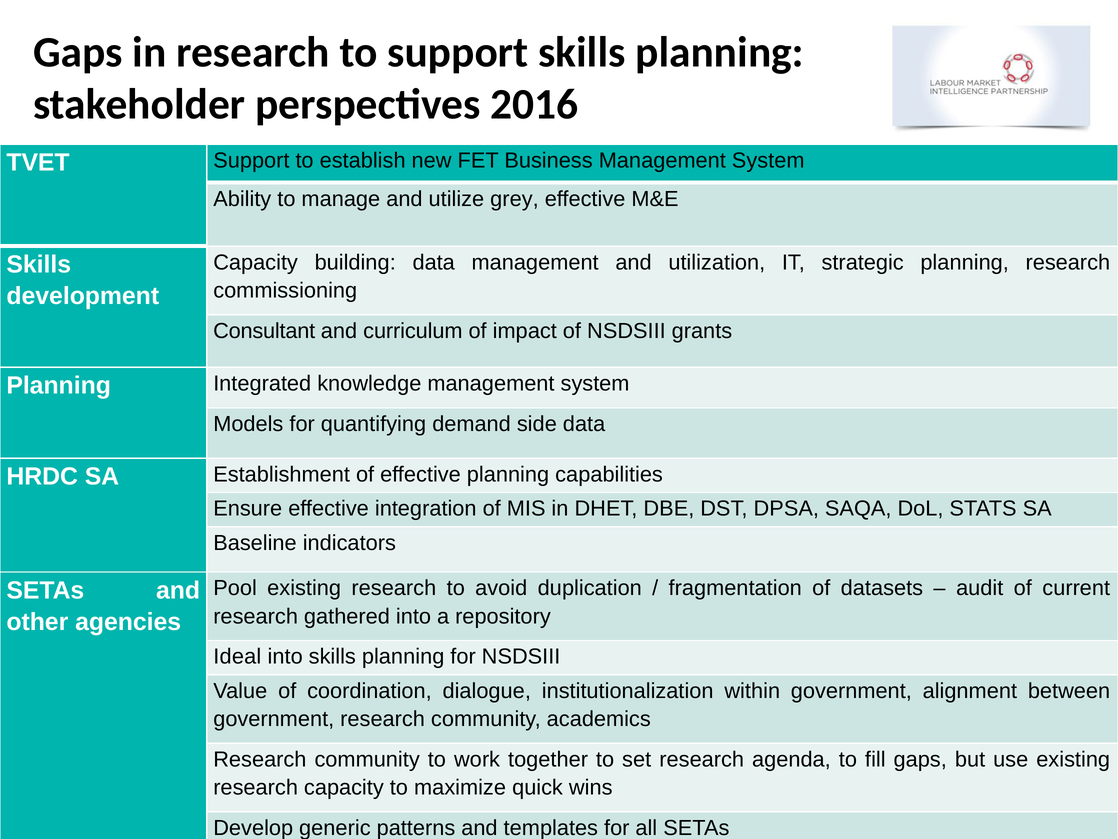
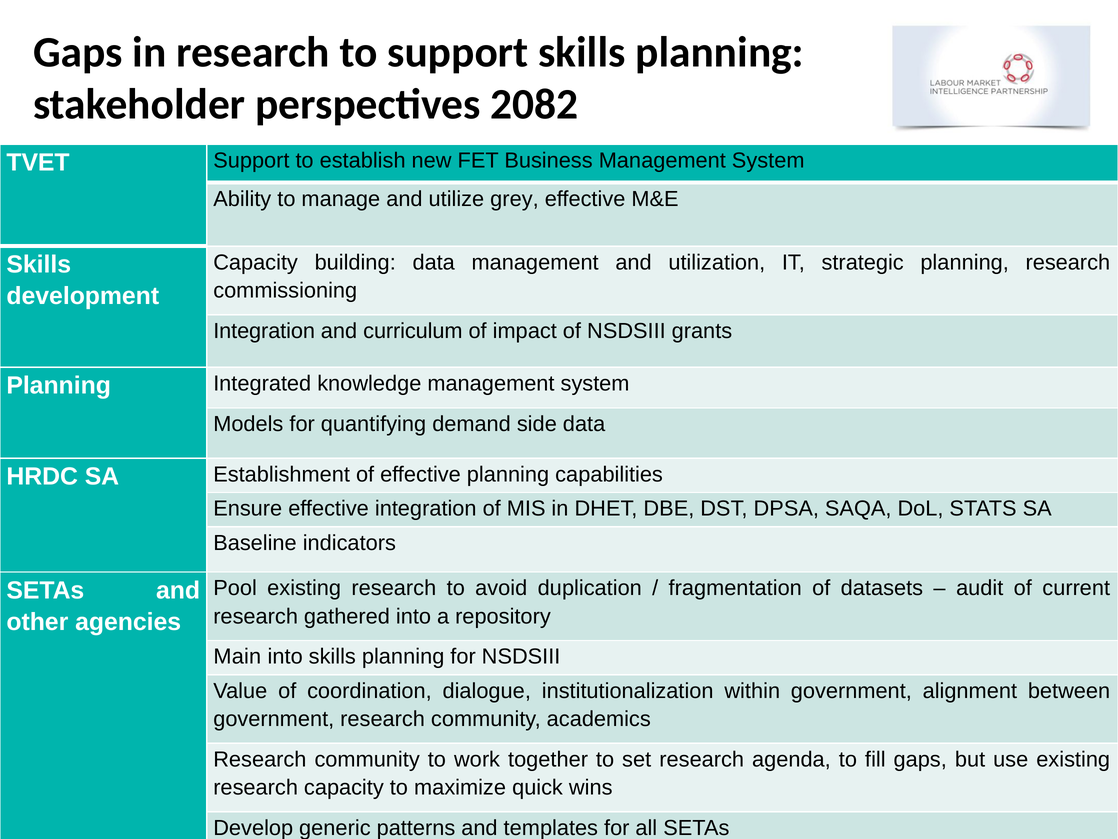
2016: 2016 -> 2082
Consultant at (264, 331): Consultant -> Integration
Ideal: Ideal -> Main
